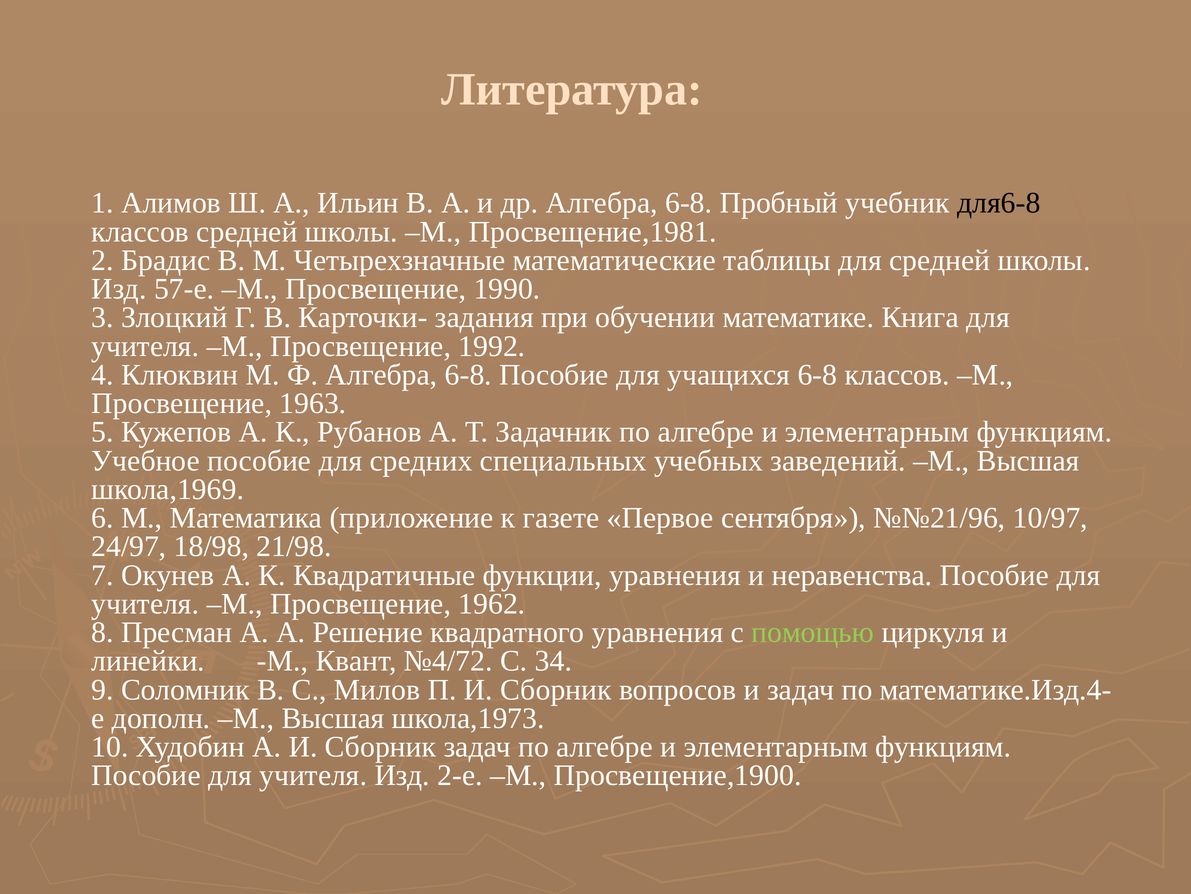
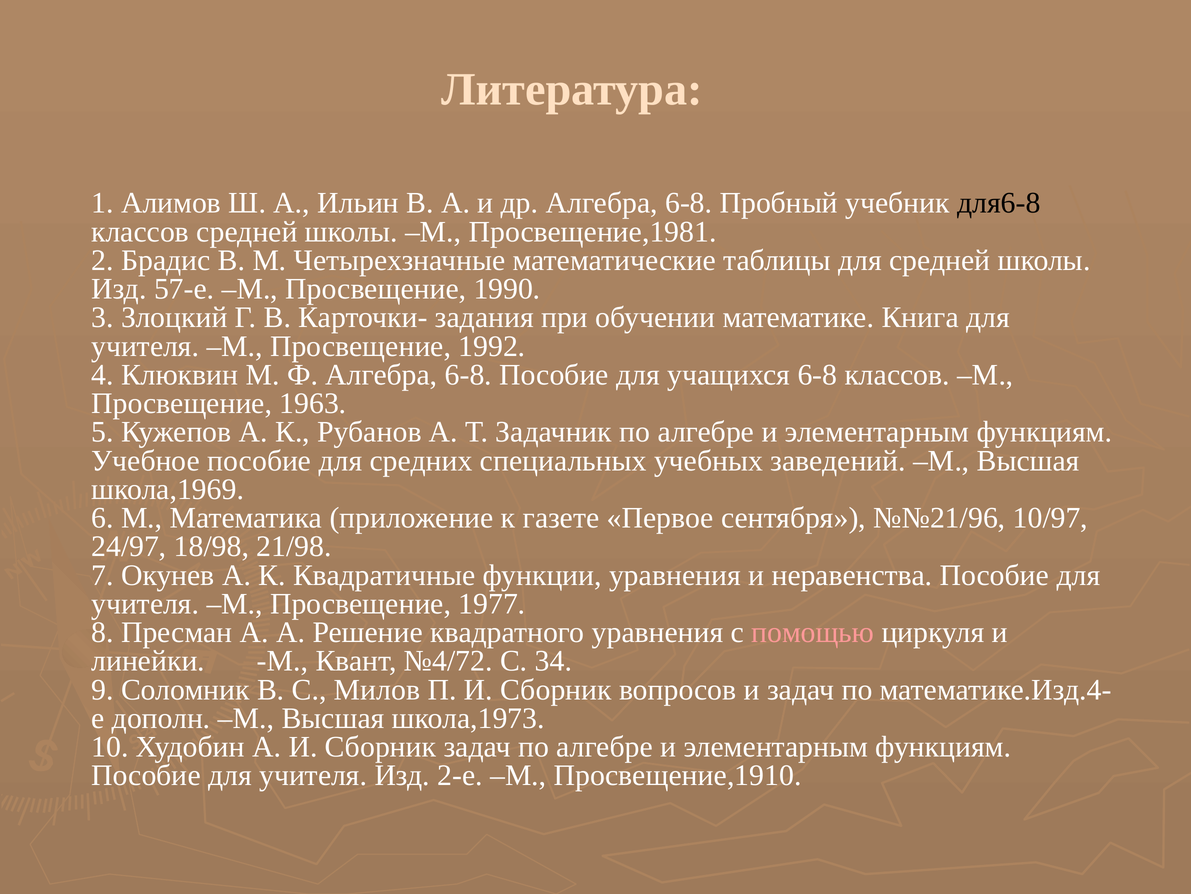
1962: 1962 -> 1977
помощью colour: light green -> pink
Просвещение,1900: Просвещение,1900 -> Просвещение,1910
